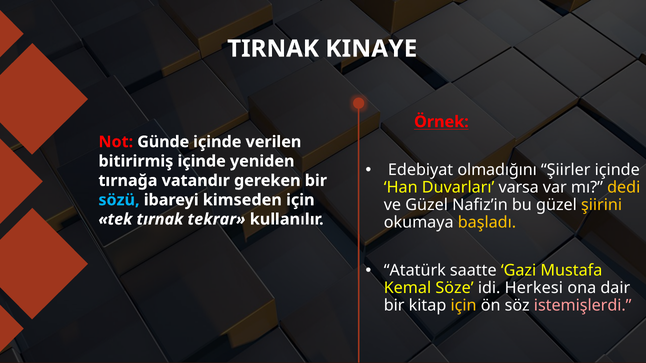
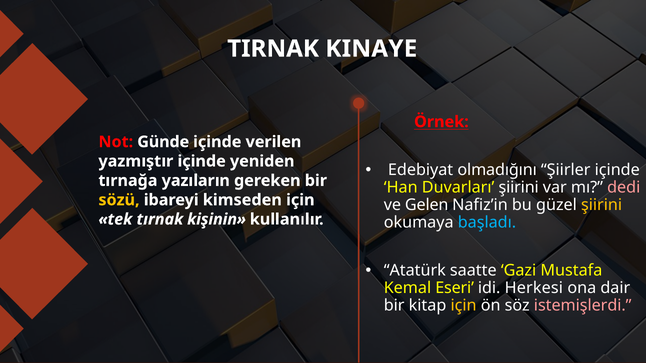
bitirirmiş: bitirirmiş -> yazmıştır
vatandır: vatandır -> yazıların
Duvarları varsa: varsa -> şiirini
dedi colour: yellow -> pink
sözü colour: light blue -> yellow
ve Güzel: Güzel -> Gelen
tekrar: tekrar -> kişinin
başladı colour: yellow -> light blue
Söze: Söze -> Eseri
